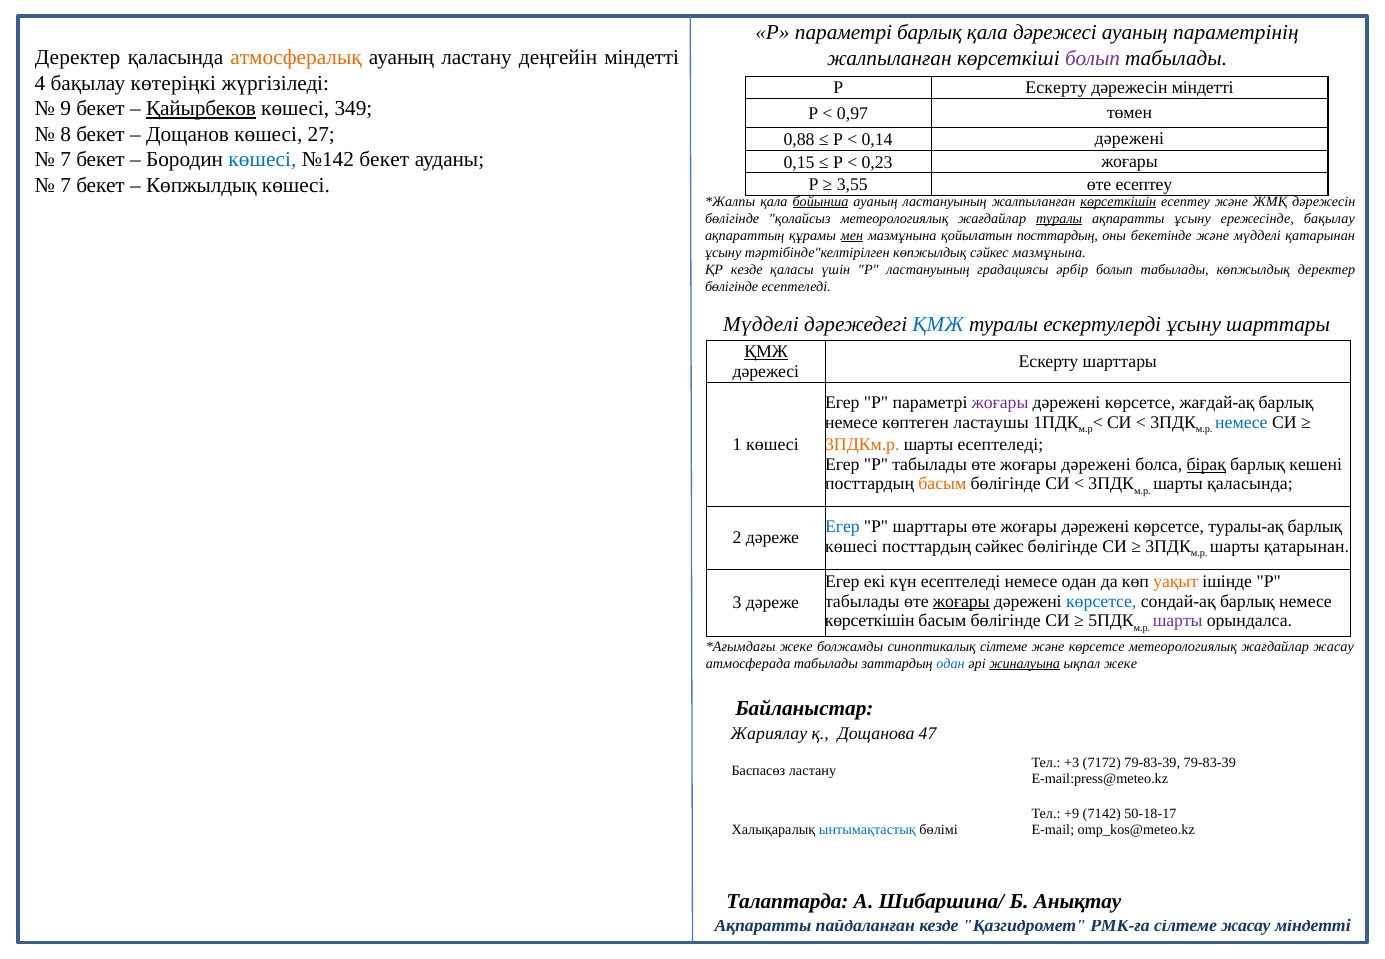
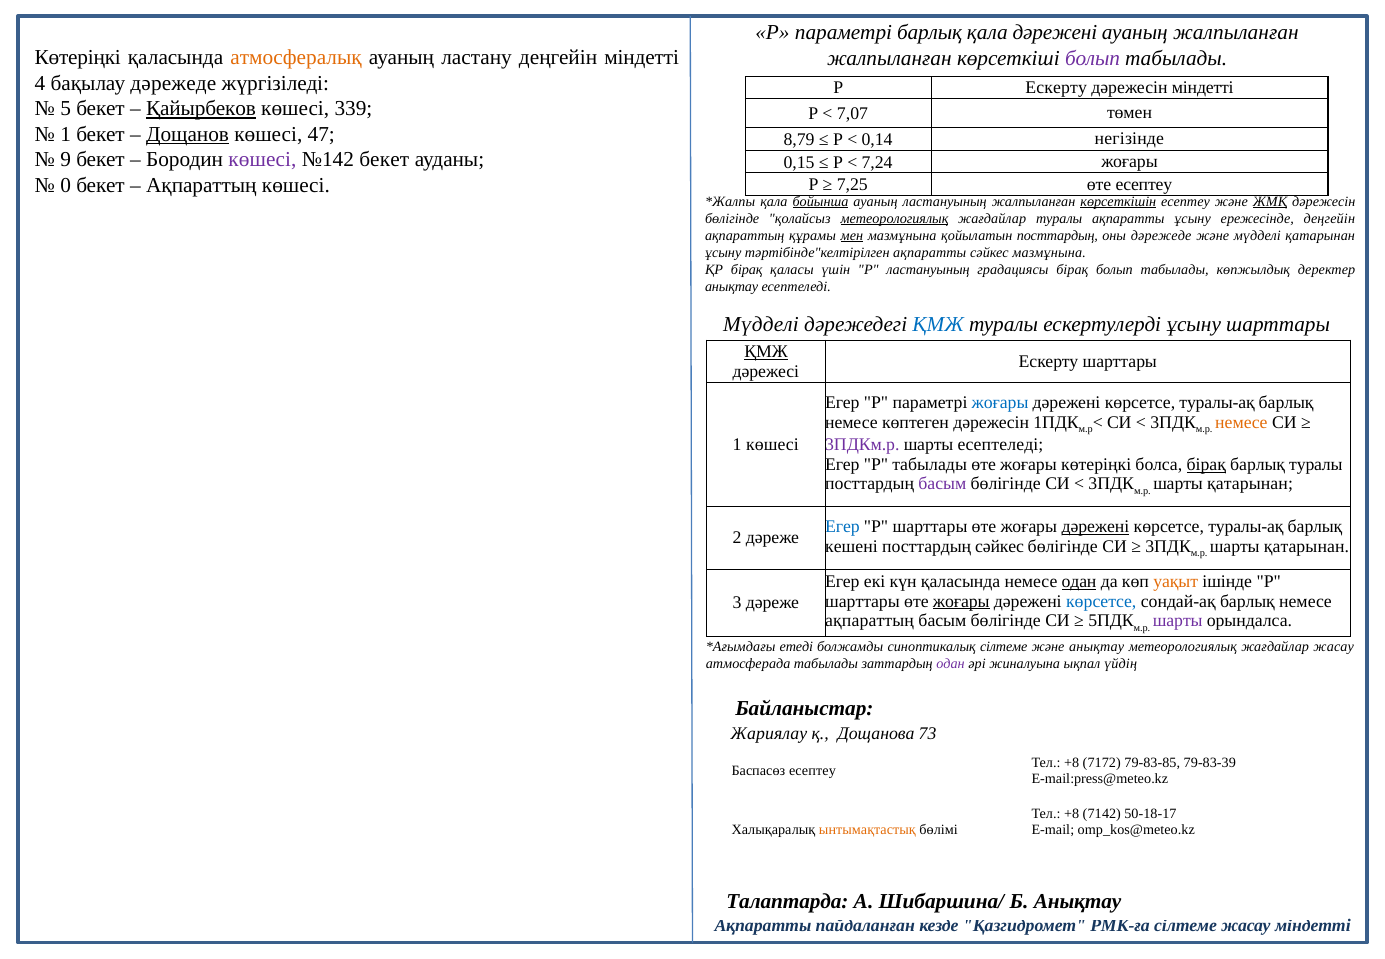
қала дәрежесі: дәрежесі -> дәрежені
ауаның параметрінің: параметрінің -> жалпыланған
Деректер at (78, 58): Деректер -> Көтеріңкі
бақылау көтеріңкі: көтеріңкі -> дәрежеде
9: 9 -> 5
349: 349 -> 339
0,97: 0,97 -> 7,07
8 at (66, 134): 8 -> 1
Дощанов underline: none -> present
27: 27 -> 47
0,88: 0,88 -> 8,79
0,14 дәрежені: дәрежені -> негізінде
7 at (66, 160): 7 -> 9
көшесі at (262, 160) colour: blue -> purple
0,23: 0,23 -> 7,24
7 at (66, 185): 7 -> 0
Көпжылдық at (201, 185): Көпжылдық -> Ақпараттың
3,55: 3,55 -> 7,25
ЖМҚ underline: none -> present
метеорологиялық at (894, 218) underline: none -> present
туралы at (1059, 218) underline: present -> none
ережесінде бақылау: бақылау -> деңгейін
оны бекетінде: бекетінде -> дәрежеде
тәртібінде"келтірілген көпжылдық: көпжылдық -> ақпаратты
ҚР кезде: кезде -> бірақ
градациясы әрбір: әрбір -> бірақ
бөлігінде at (732, 286): бөлігінде -> анықтау
жоғары at (1000, 403) colour: purple -> blue
жағдай-ақ at (1217, 403): жағдай-ақ -> туралы-ақ
көптеген ластаушы: ластаушы -> дәрежесін
немесе at (1241, 422) colour: blue -> orange
3ПДКм.р colour: orange -> purple
дәрежені at (1096, 464): дәрежені -> көтеріңкі
барлық кешені: кешені -> туралы
басым at (942, 484) colour: orange -> purple
қаласында at (1250, 484): қаласында -> қатарынан
дәрежені at (1095, 527) underline: none -> present
көшесі at (851, 546): көшесі -> кешені
күн есептеледі: есептеледі -> қаласында
одан at (1079, 581) underline: none -> present
табылады at (862, 601): табылады -> шарттары
көрсеткішін at (870, 621): көрсеткішін -> ақпараттың
жеке at (796, 647): жеке -> етеді
және көрсетсе: көрсетсе -> анықтау
одан at (951, 664) colour: blue -> purple
жиналуына underline: present -> none
ықпал жеке: жеке -> үйдің
47: 47 -> 73
+3 at (1072, 763): +3 -> +8
7172 79-83-39: 79-83-39 -> 79-83-85
Баспасөз ластану: ластану -> есептеу
+9 at (1072, 814): +9 -> +8
ынтымақтастық colour: blue -> orange
